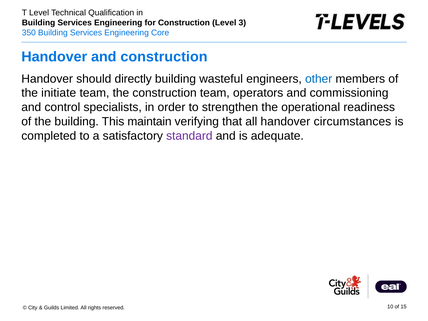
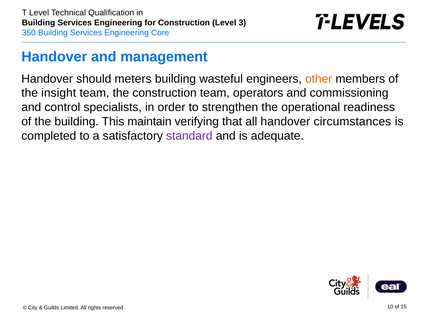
and construction: construction -> management
directly: directly -> meters
other colour: blue -> orange
initiate: initiate -> insight
